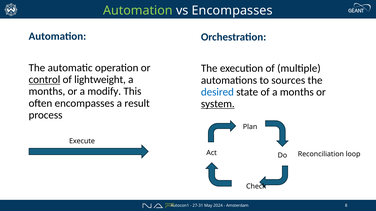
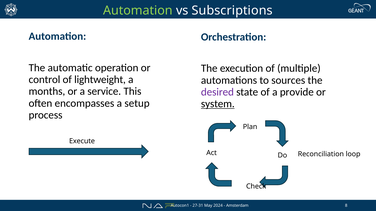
vs Encompasses: Encompasses -> Subscriptions
control underline: present -> none
modify: modify -> service
desired colour: blue -> purple
of a months: months -> provide
result: result -> setup
